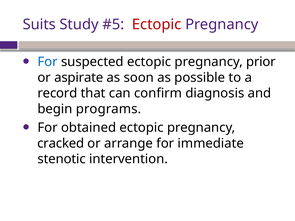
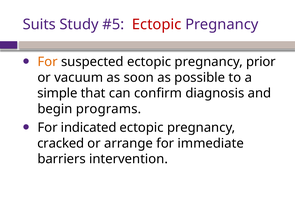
For at (48, 62) colour: blue -> orange
aspirate: aspirate -> vacuum
record: record -> simple
obtained: obtained -> indicated
stenotic: stenotic -> barriers
